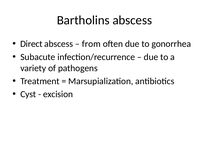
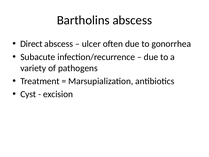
from: from -> ulcer
